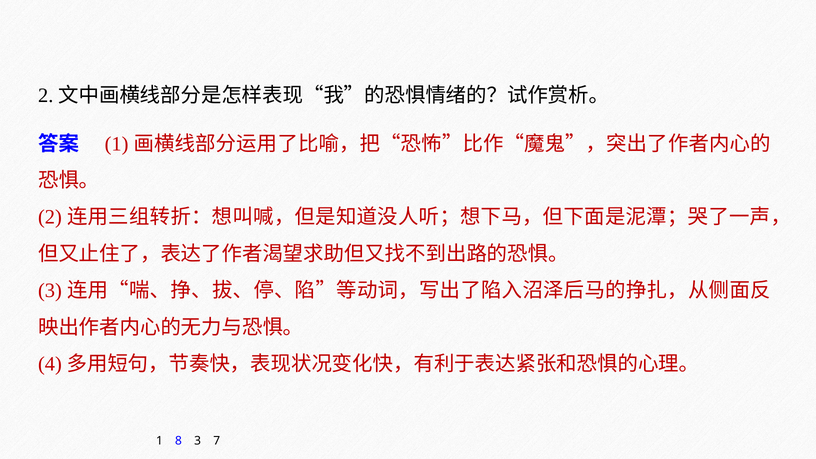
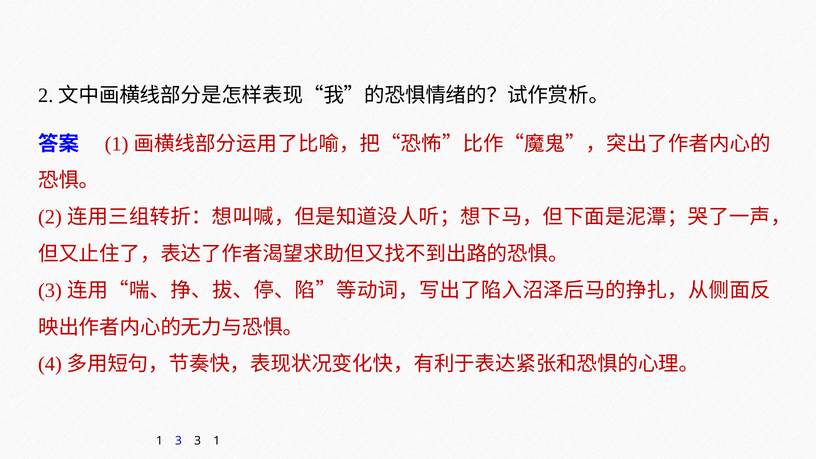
1 8: 8 -> 3
3 7: 7 -> 1
